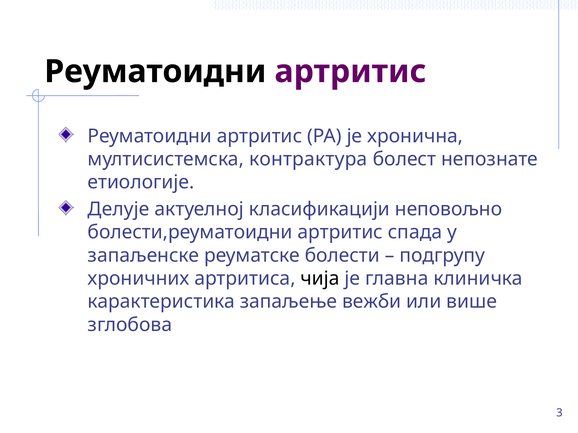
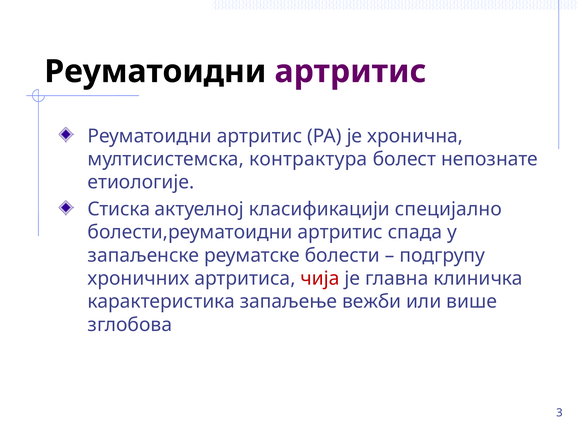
Делује: Делује -> Стиска
неповољно: неповољно -> специјално
чија colour: black -> red
